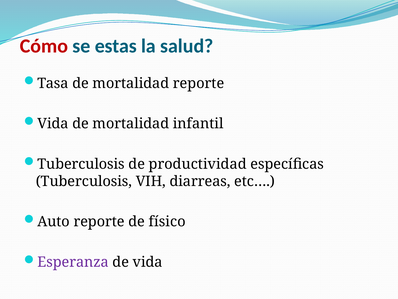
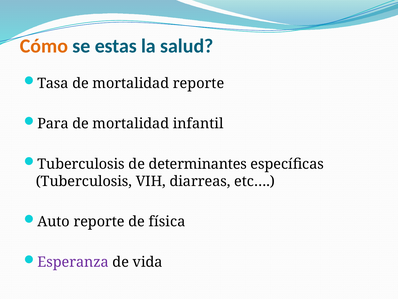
Cómo colour: red -> orange
Vida at (53, 123): Vida -> Para
productividad: productividad -> determinantes
físico: físico -> física
